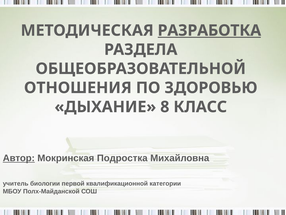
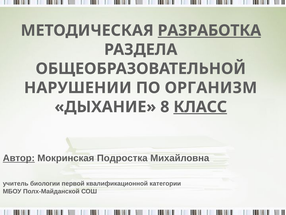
ОТНОШЕНИЯ: ОТНОШЕНИЯ -> НАРУШЕНИИ
ЗДОРОВЬЮ: ЗДОРОВЬЮ -> ОРГАНИЗМ
КЛАСС underline: none -> present
